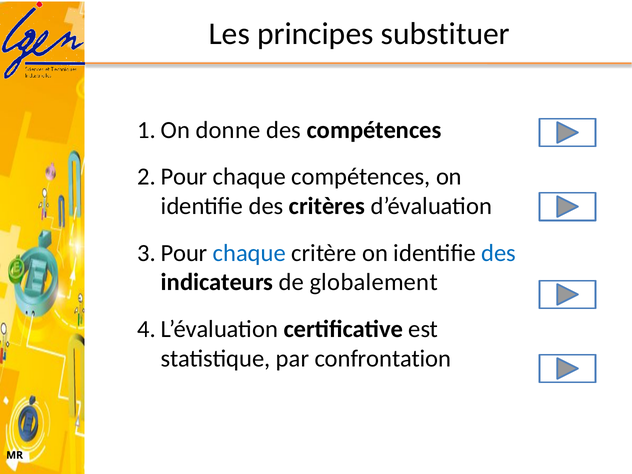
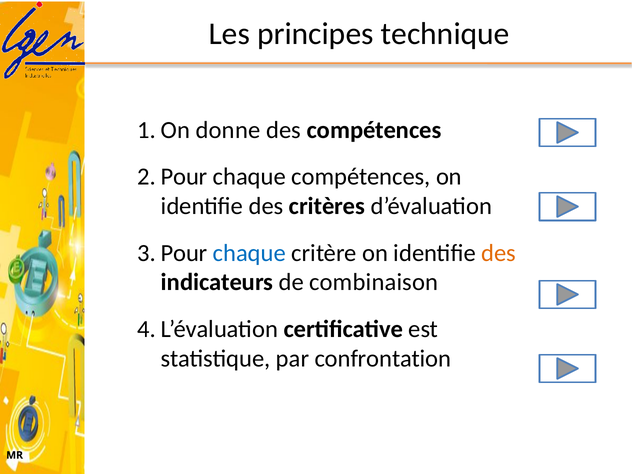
substituer: substituer -> technique
des at (499, 253) colour: blue -> orange
globalement: globalement -> combinaison
